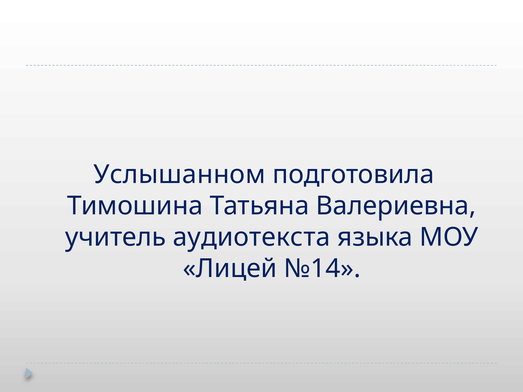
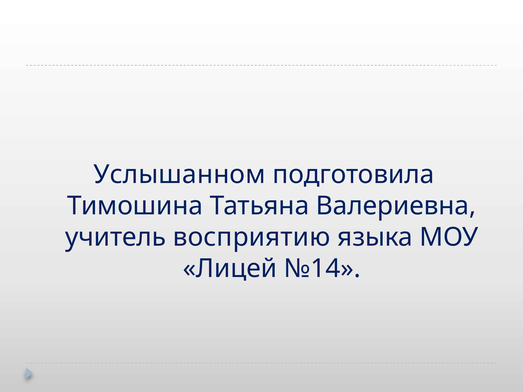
аудиотекста: аудиотекста -> восприятию
